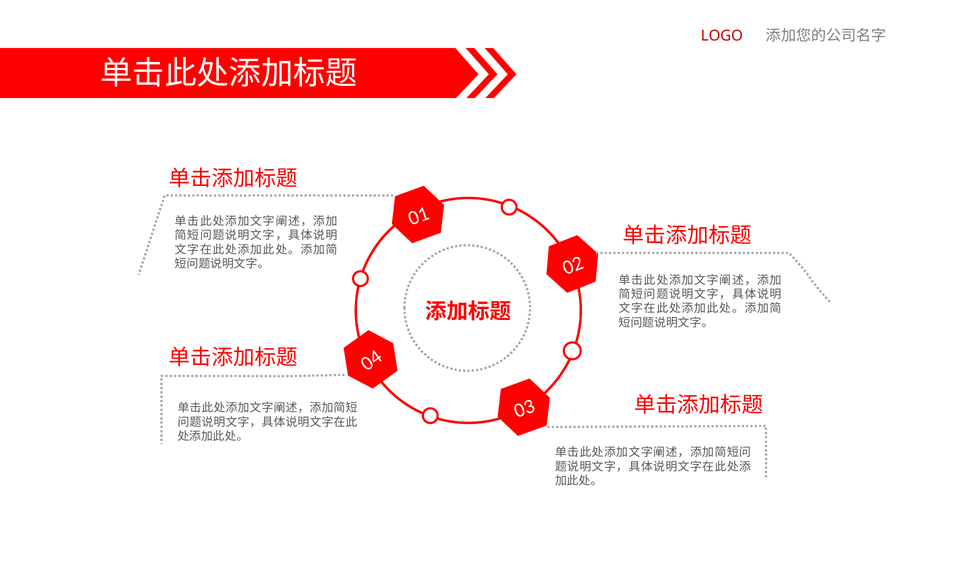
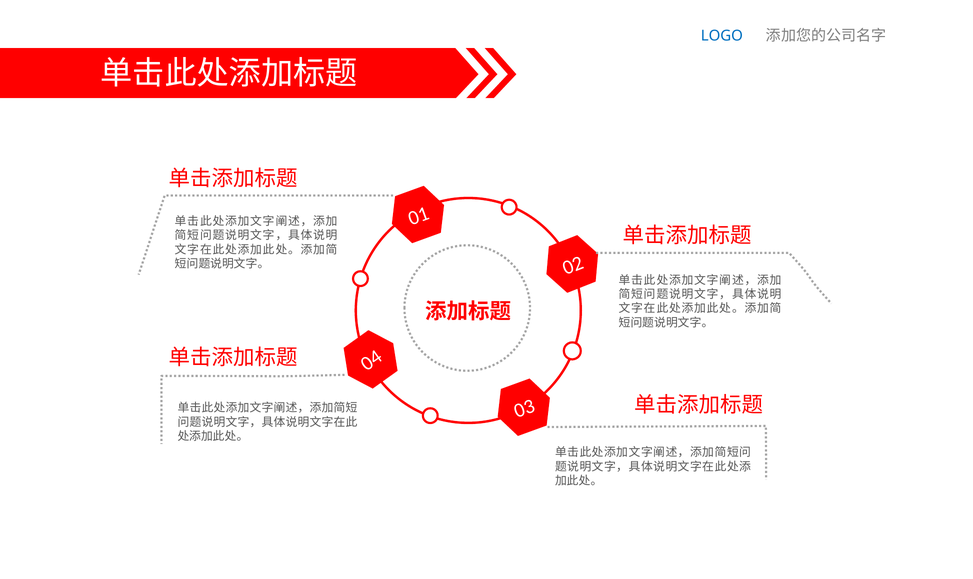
LOGO colour: red -> blue
